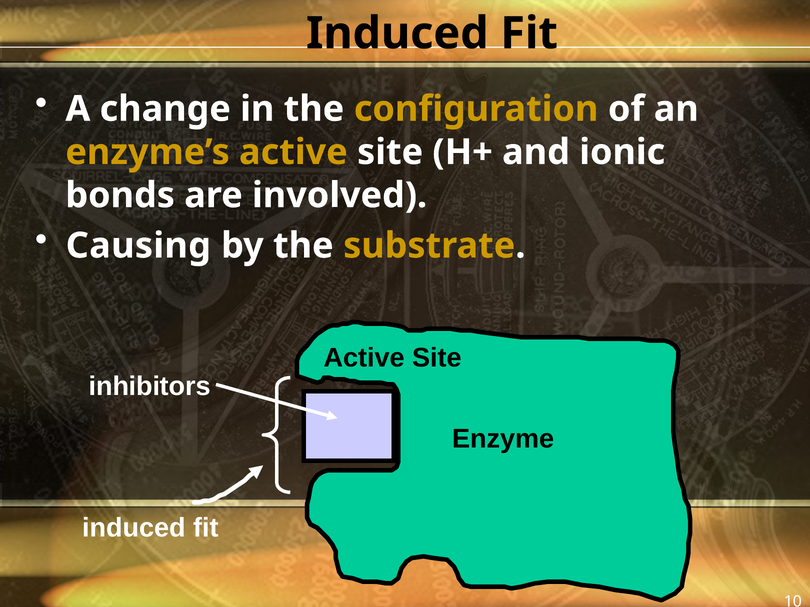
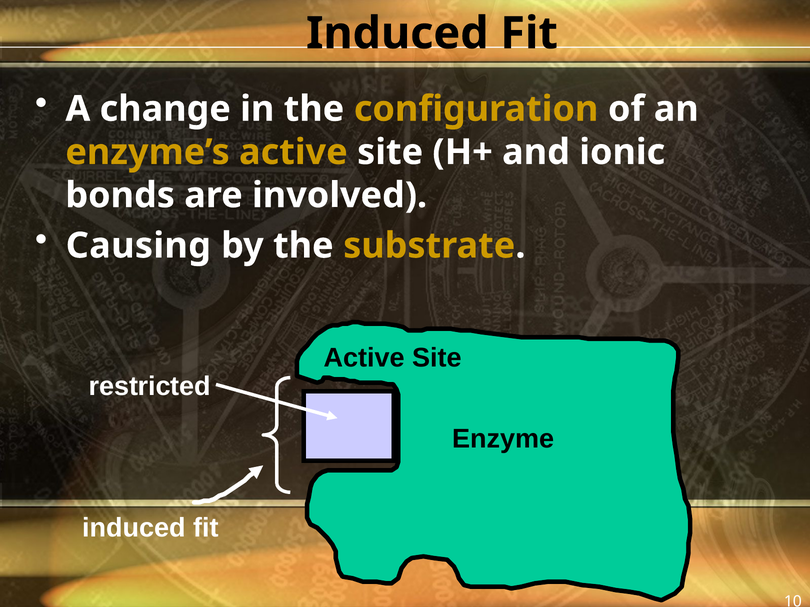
inhibitors: inhibitors -> restricted
